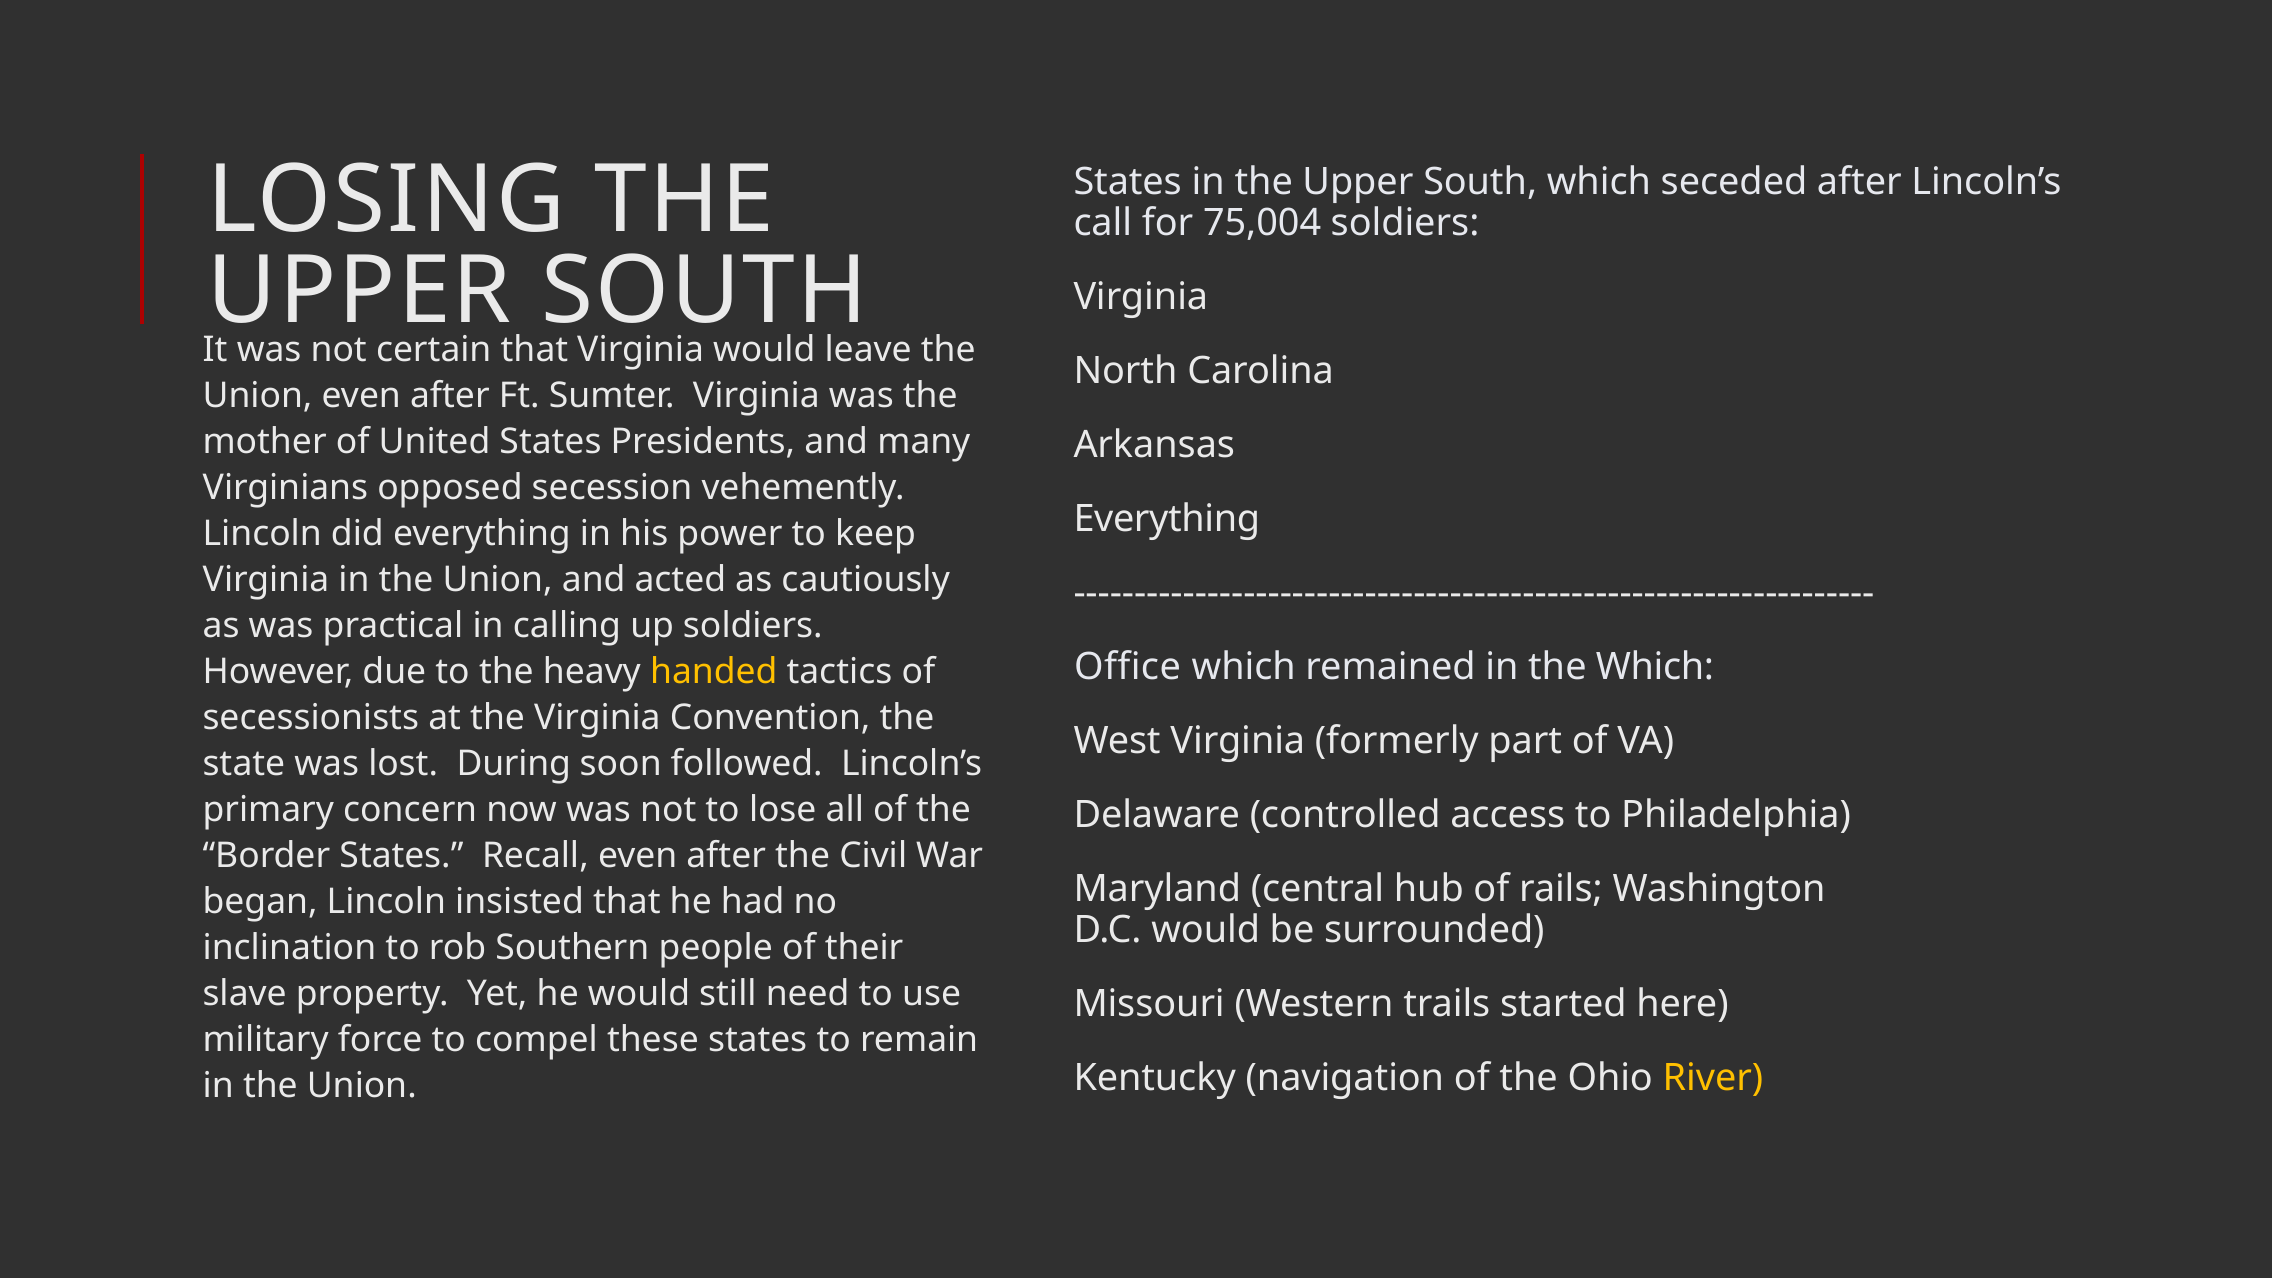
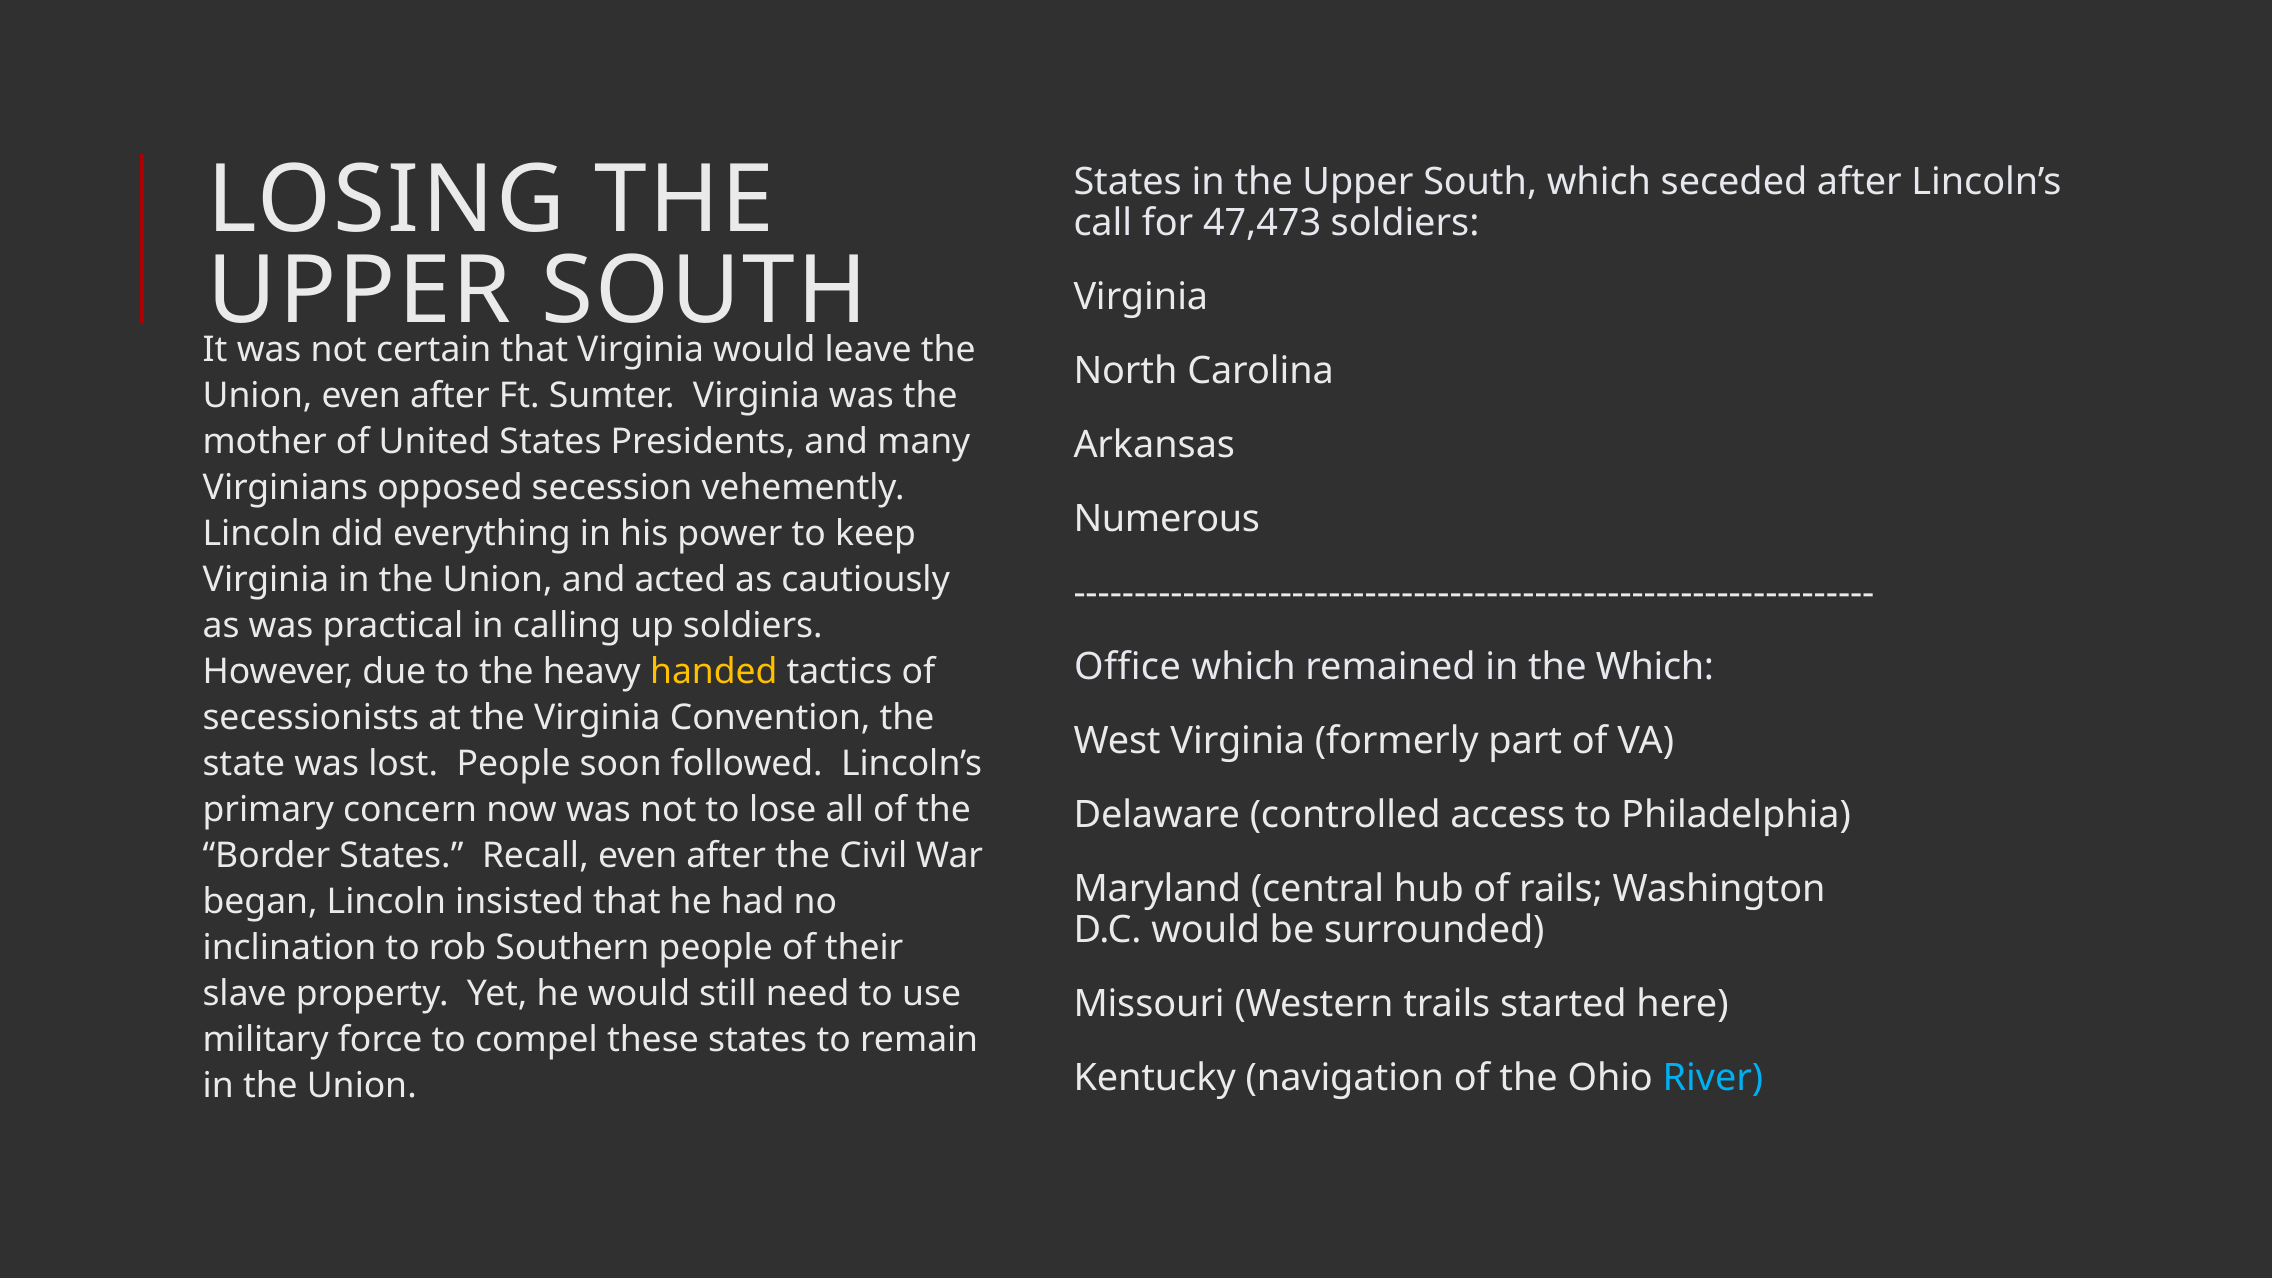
75,004: 75,004 -> 47,473
Everything at (1167, 519): Everything -> Numerous
lost During: During -> People
River colour: yellow -> light blue
